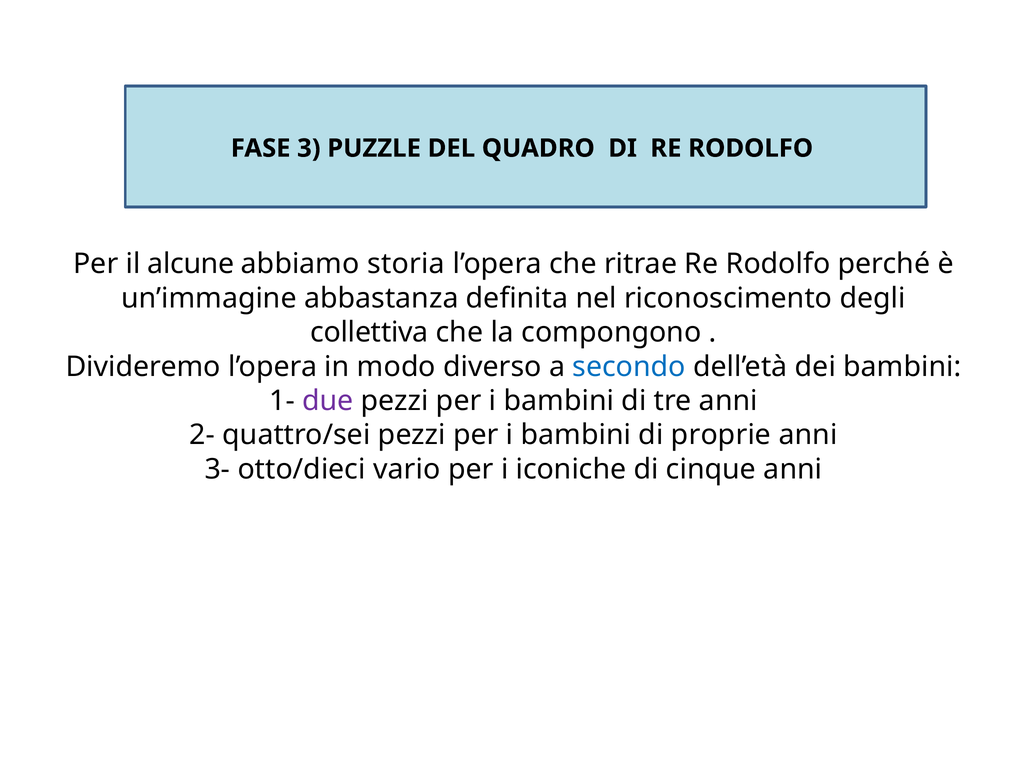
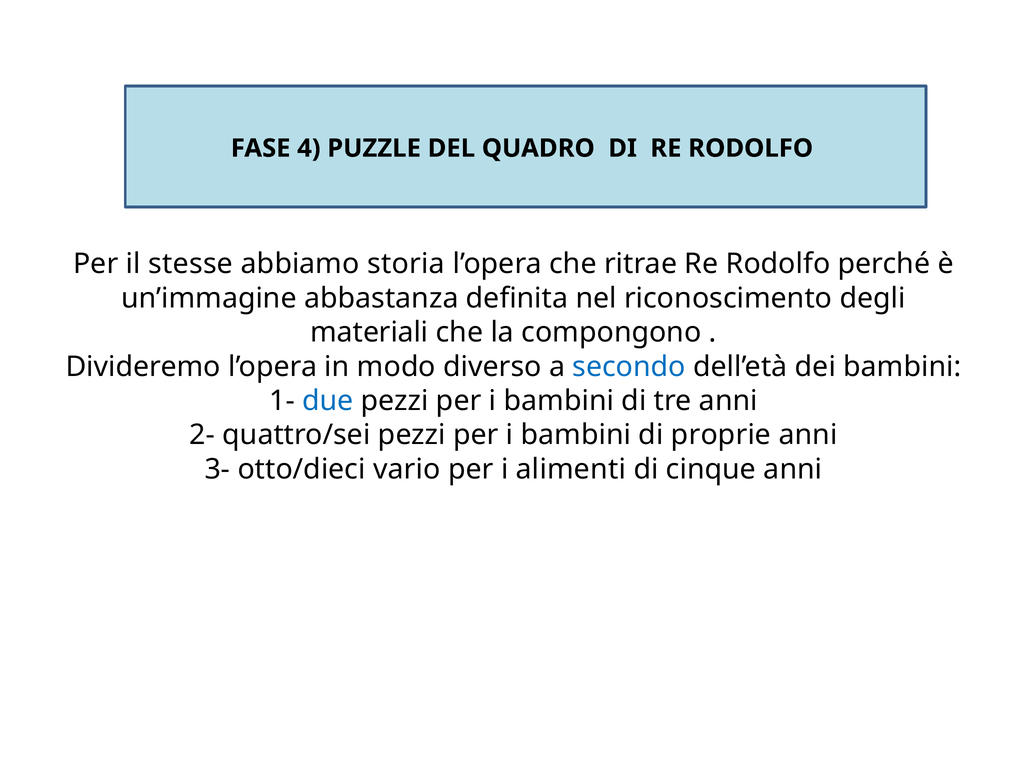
3: 3 -> 4
alcune: alcune -> stesse
collettiva: collettiva -> materiali
due colour: purple -> blue
iconiche: iconiche -> alimenti
